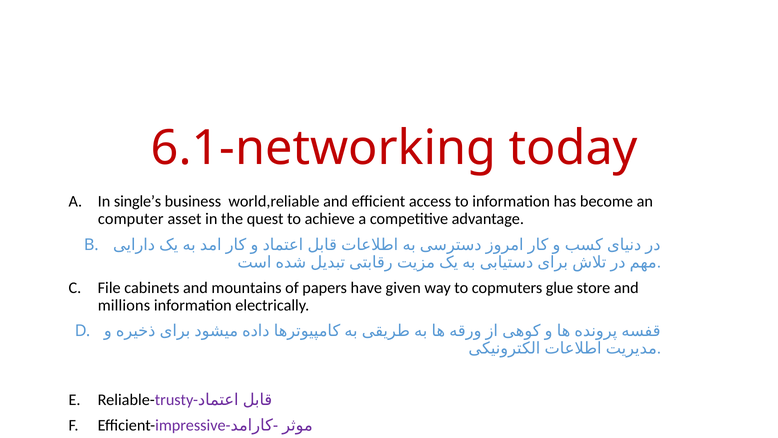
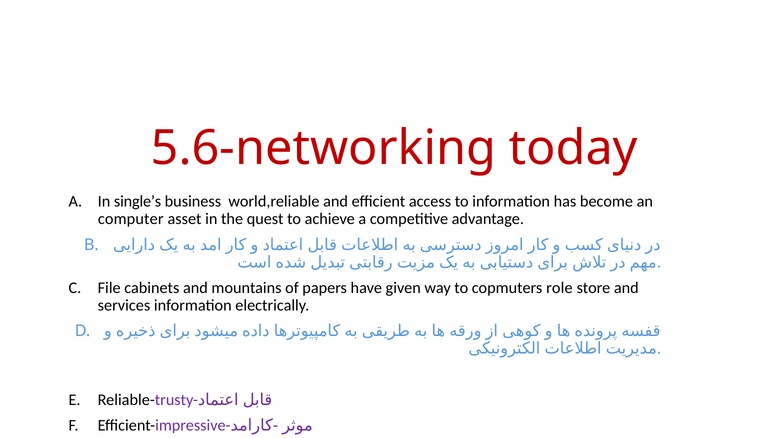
6.1-networking: 6.1-networking -> 5.6-networking
glue: glue -> role
millions: millions -> services
